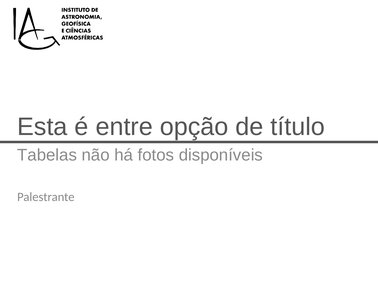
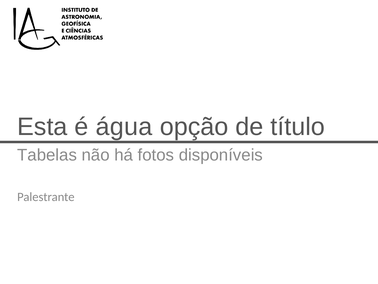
entre: entre -> água
